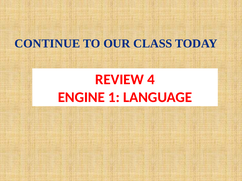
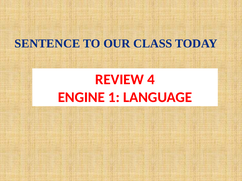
CONTINUE: CONTINUE -> SENTENCE
